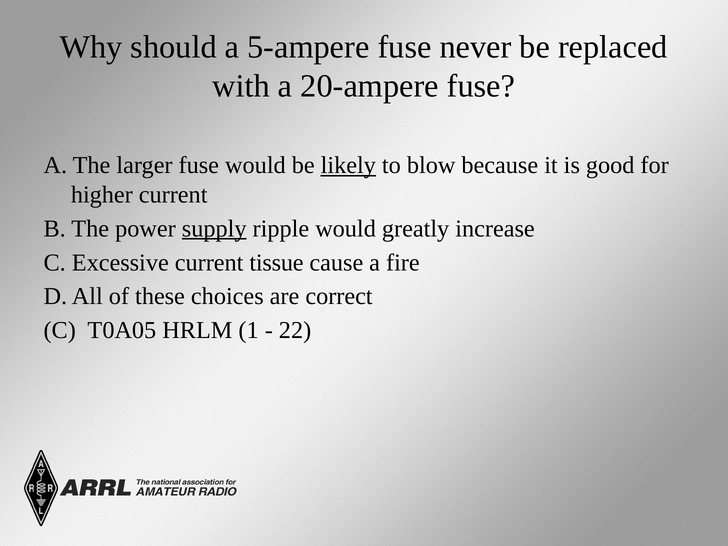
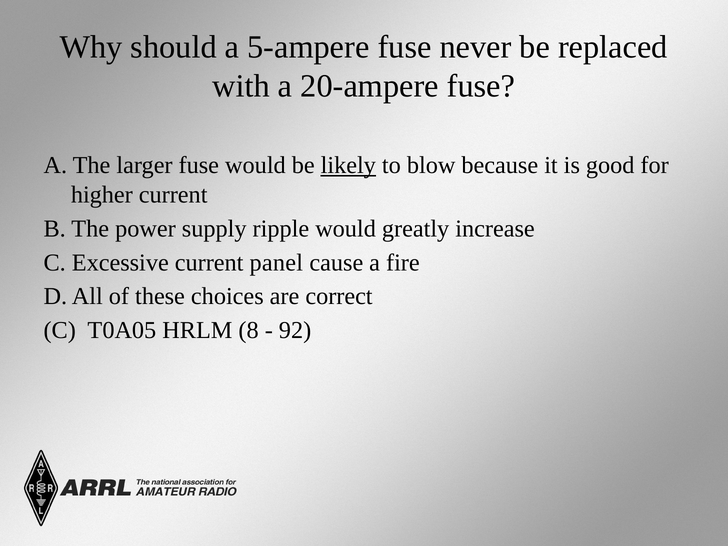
supply underline: present -> none
tissue: tissue -> panel
1: 1 -> 8
22: 22 -> 92
